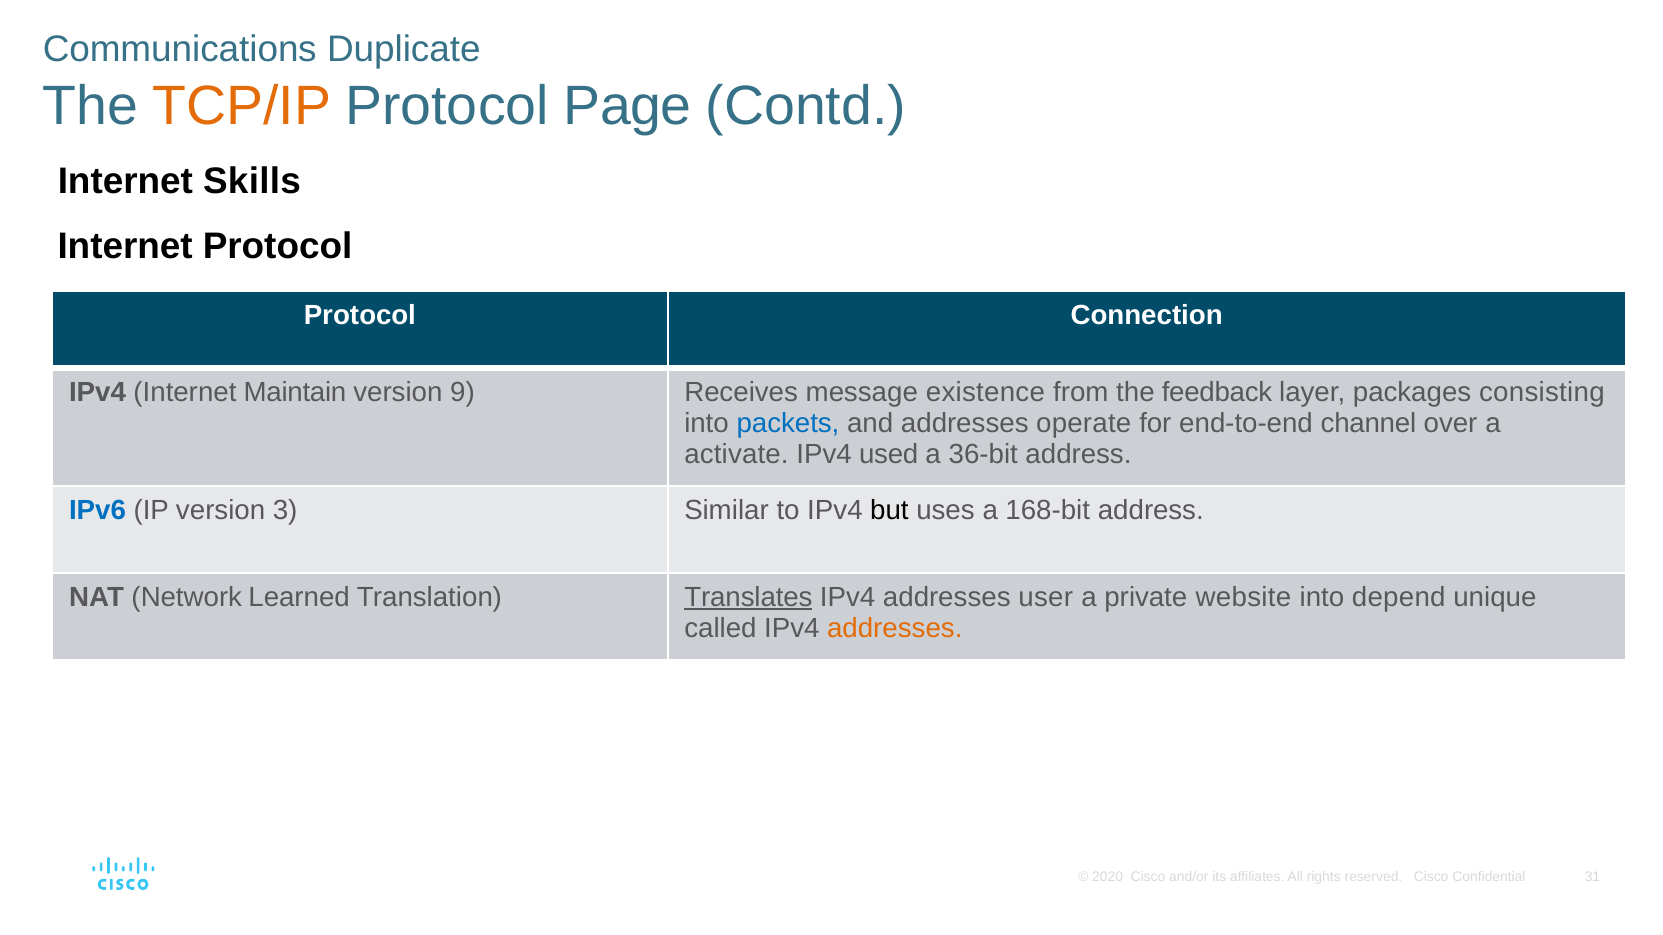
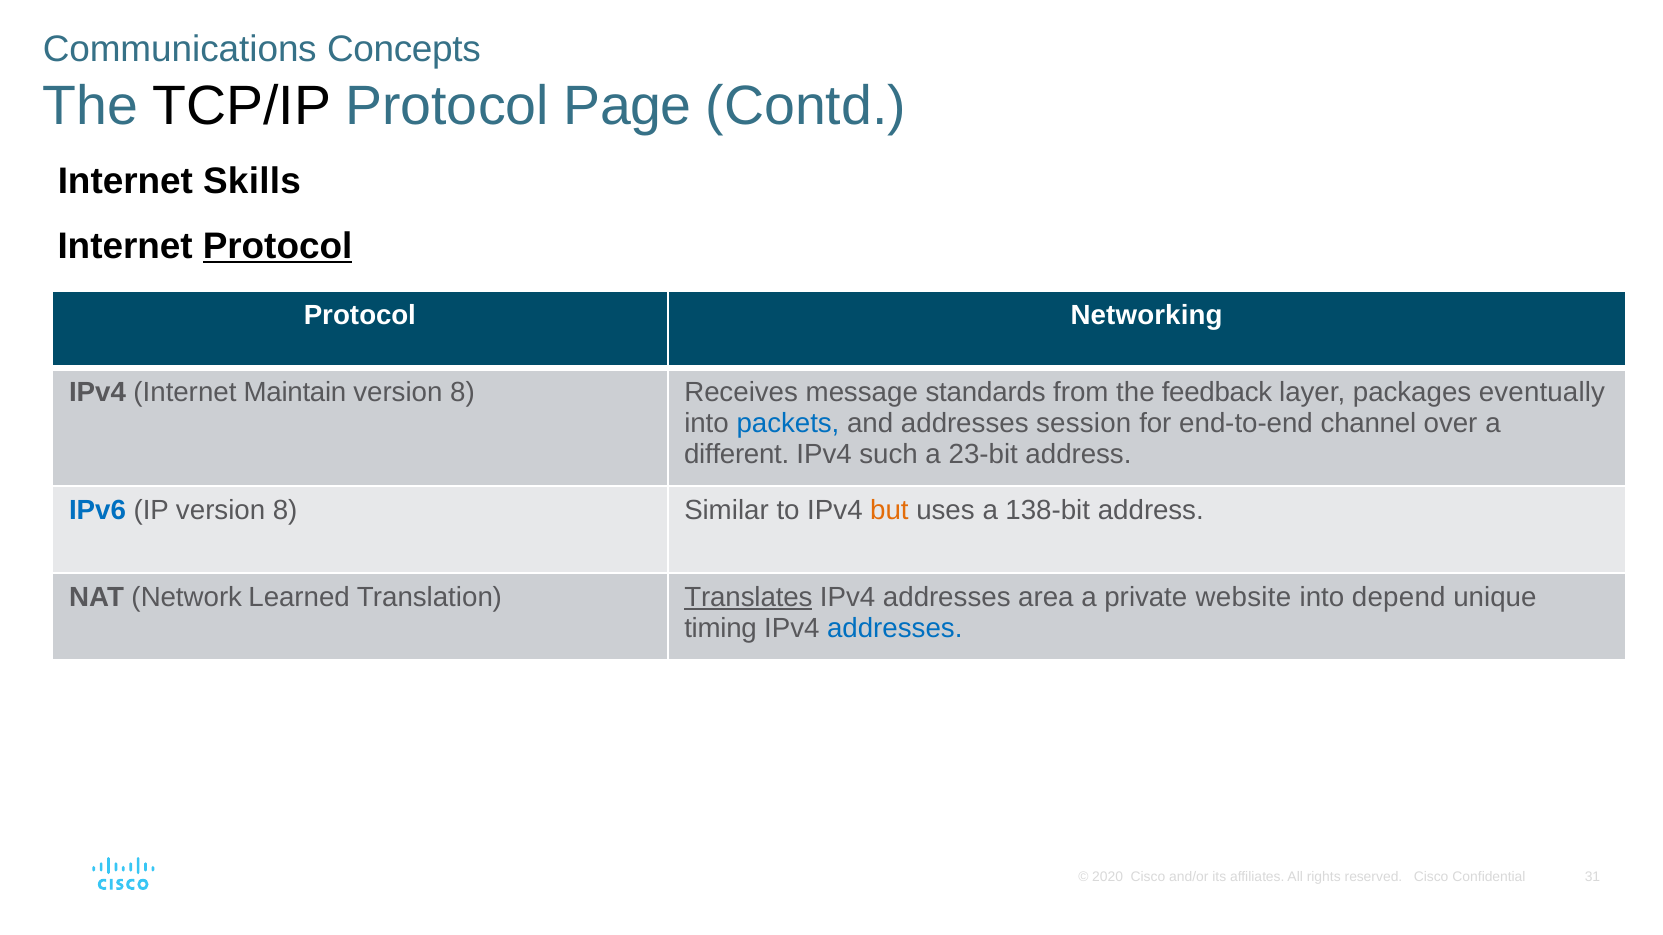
Duplicate: Duplicate -> Concepts
TCP/IP colour: orange -> black
Protocol at (278, 246) underline: none -> present
Connection: Connection -> Networking
9 at (462, 393): 9 -> 8
existence: existence -> standards
consisting: consisting -> eventually
operate: operate -> session
activate: activate -> different
used: used -> such
36-bit: 36-bit -> 23-bit
IP version 3: 3 -> 8
but colour: black -> orange
168-bit: 168-bit -> 138-bit
user: user -> area
called: called -> timing
addresses at (895, 629) colour: orange -> blue
